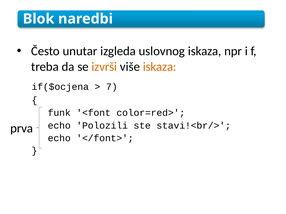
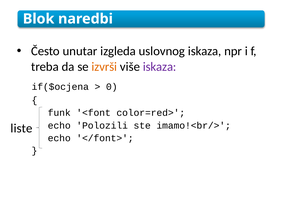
iskaza at (160, 67) colour: orange -> purple
7: 7 -> 0
stavi!<br/>: stavi!<br/> -> imamo!<br/>
prva: prva -> liste
